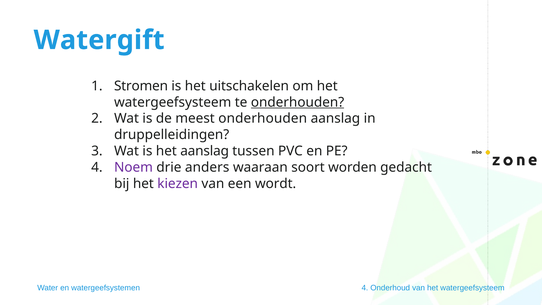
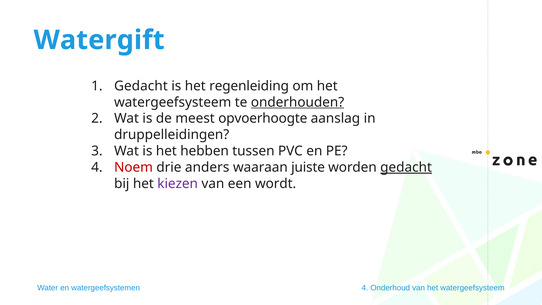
Stromen at (141, 86): Stromen -> Gedacht
uitschakelen: uitschakelen -> regenleiding
meest onderhouden: onderhouden -> opvoerhoogte
het aanslag: aanslag -> hebben
Noem colour: purple -> red
soort: soort -> juiste
gedacht at (406, 167) underline: none -> present
